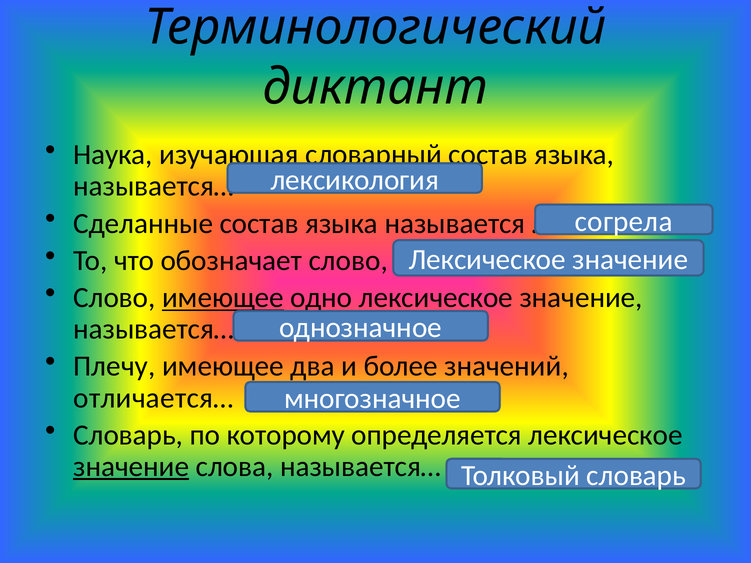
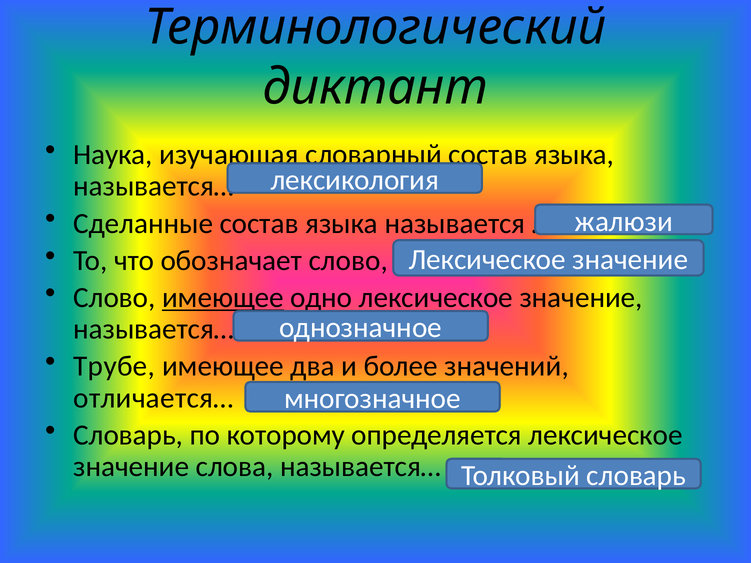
согрела: согрела -> жалюзи
Плечу: Плечу -> Трубе
значение at (131, 467) underline: present -> none
